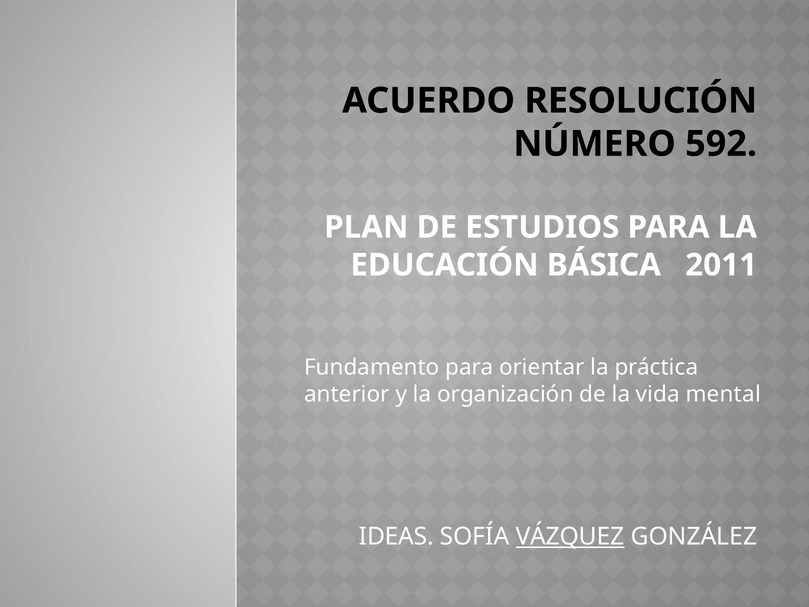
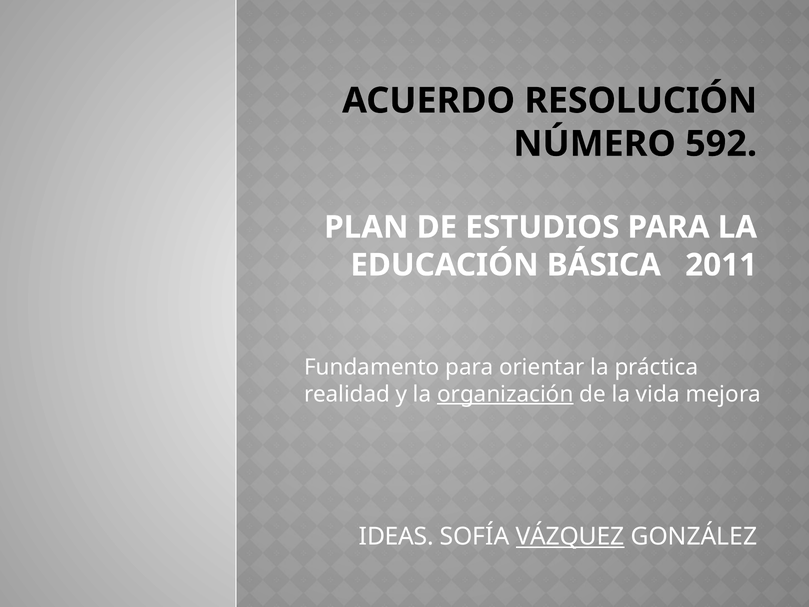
anterior: anterior -> realidad
organización underline: none -> present
mental: mental -> mejora
